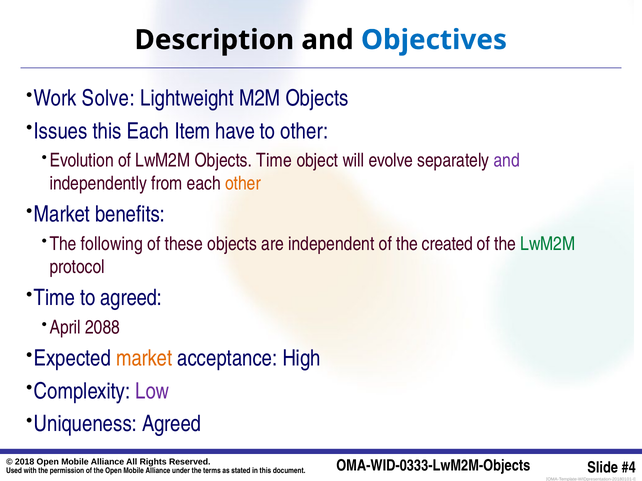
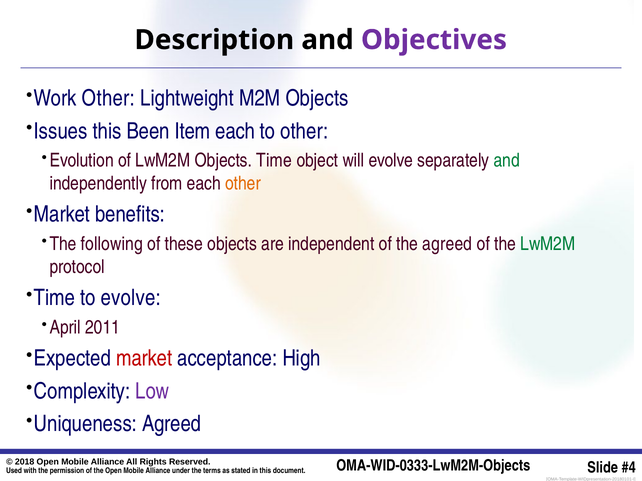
Objectives colour: blue -> purple
Work Solve: Solve -> Other
this Each: Each -> Been
Item have: have -> each
and at (507, 161) colour: purple -> green
the created: created -> agreed
to agreed: agreed -> evolve
2088: 2088 -> 2011
market at (144, 359) colour: orange -> red
